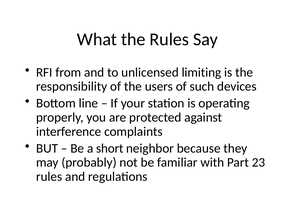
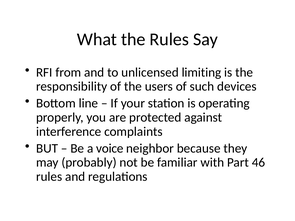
short: short -> voice
23: 23 -> 46
